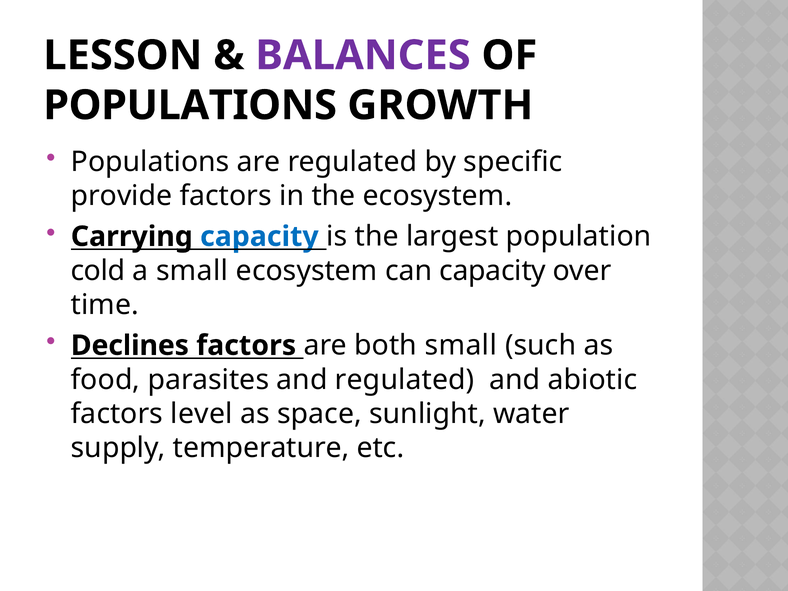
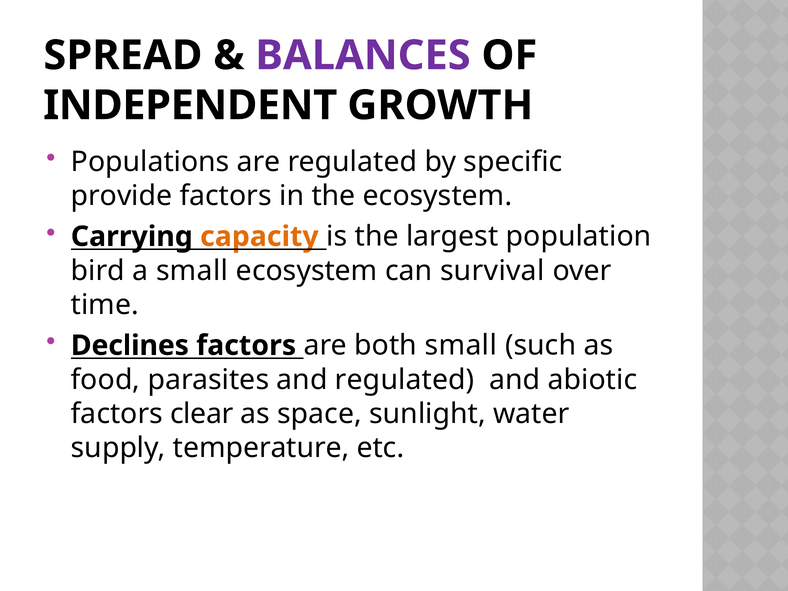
LESSON: LESSON -> SPREAD
POPULATIONS at (190, 105): POPULATIONS -> INDEPENDENT
capacity at (259, 237) colour: blue -> orange
cold: cold -> bird
can capacity: capacity -> survival
level: level -> clear
